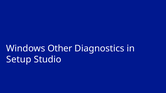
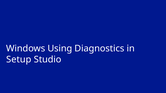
Other: Other -> Using
